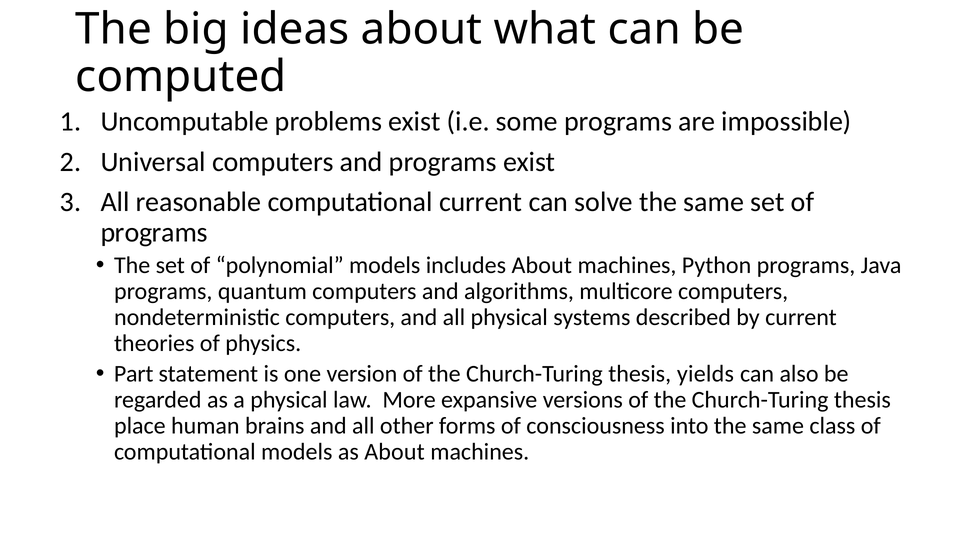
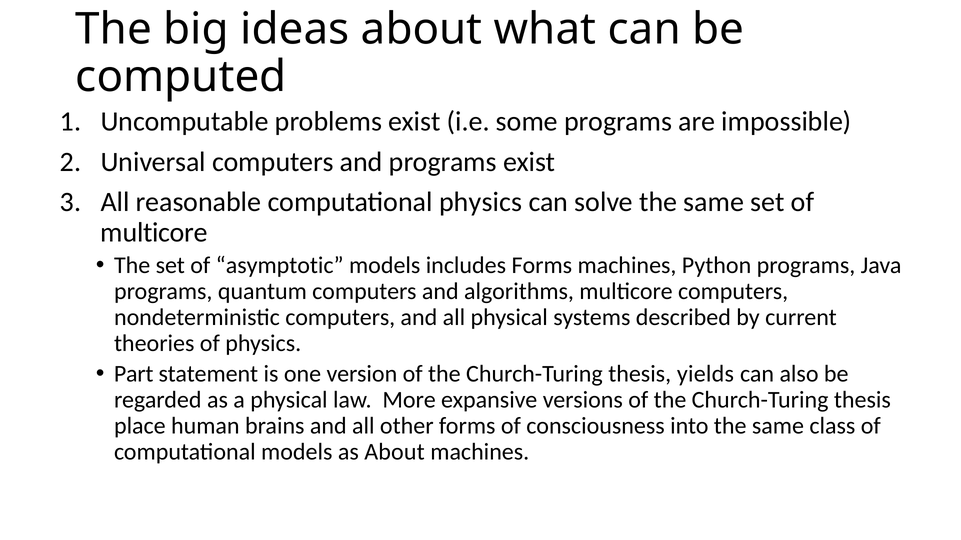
computational current: current -> physics
programs at (154, 233): programs -> multicore
polynomial: polynomial -> asymptotic
includes About: About -> Forms
